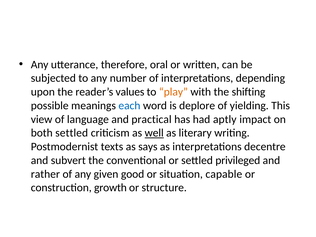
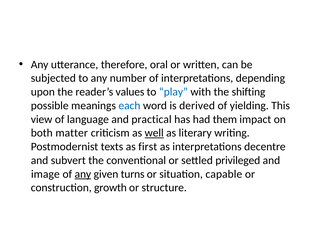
play colour: orange -> blue
deplore: deplore -> derived
aptly: aptly -> them
both settled: settled -> matter
says: says -> first
rather: rather -> image
any at (83, 174) underline: none -> present
good: good -> turns
